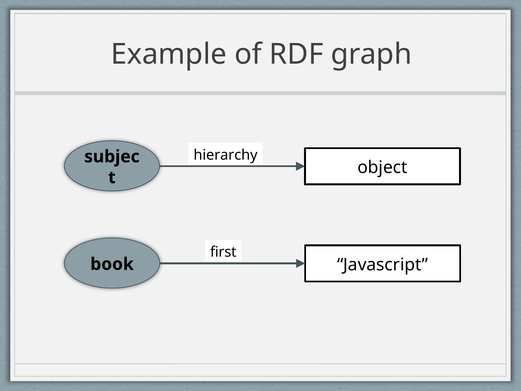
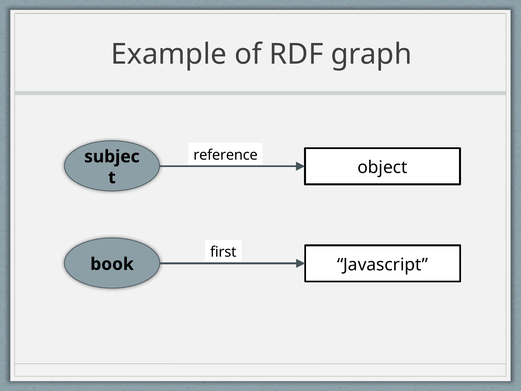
hierarchy: hierarchy -> reference
